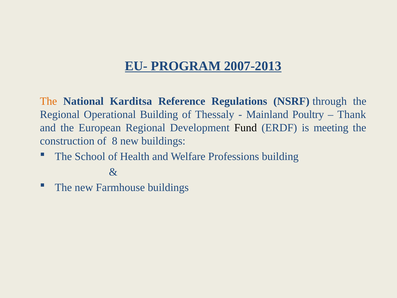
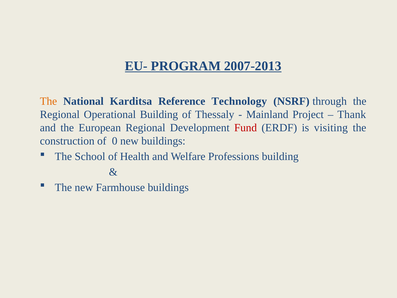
Regulations: Regulations -> Technology
Poultry: Poultry -> Project
Fund colour: black -> red
meeting: meeting -> visiting
8: 8 -> 0
